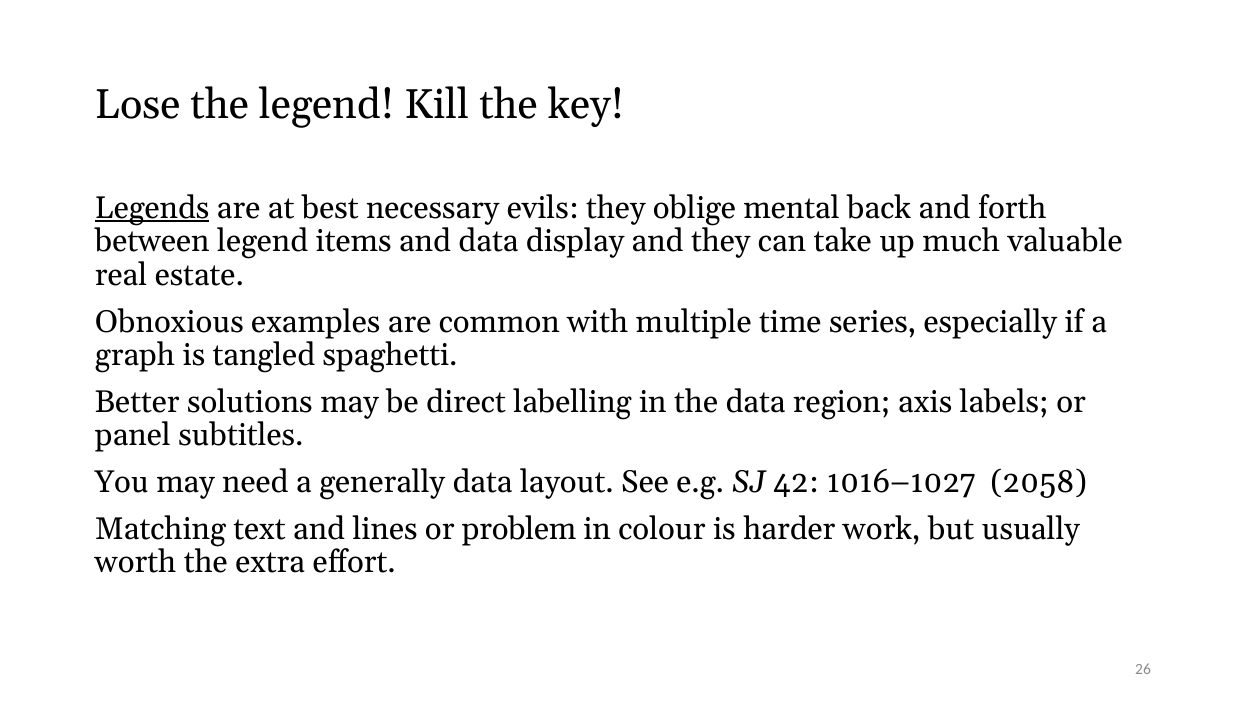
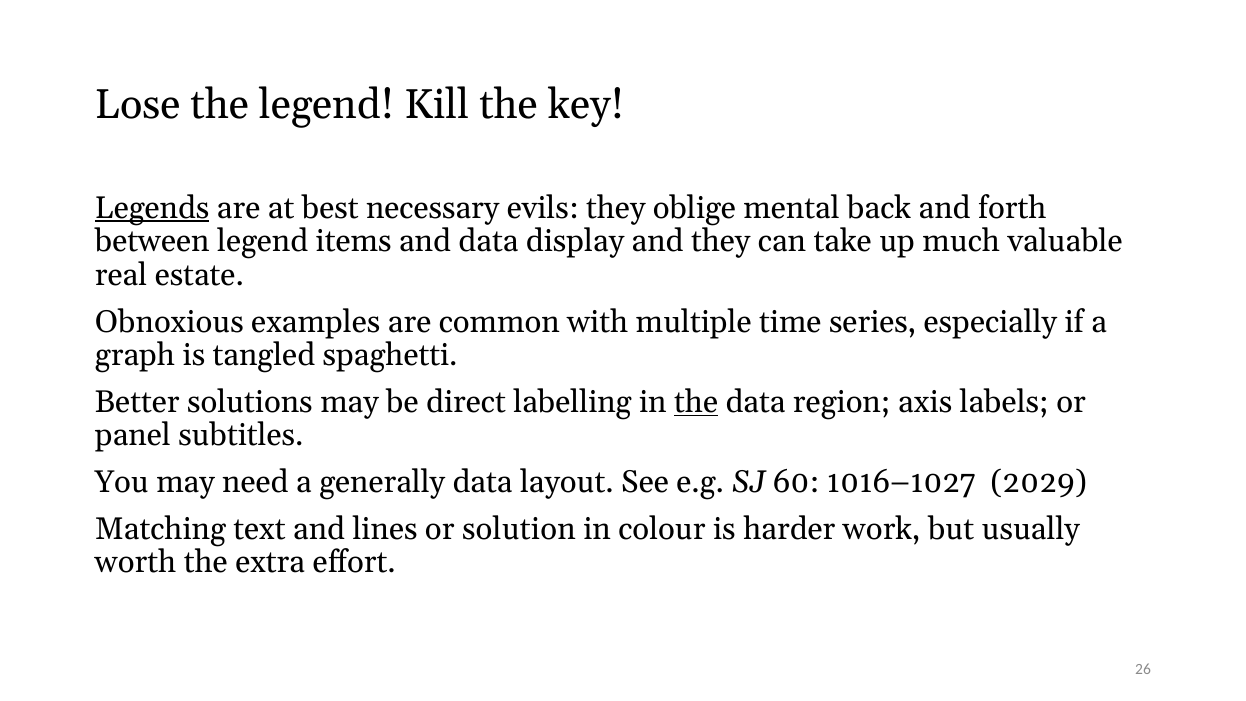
the at (696, 402) underline: none -> present
42: 42 -> 60
2058: 2058 -> 2029
problem: problem -> solution
